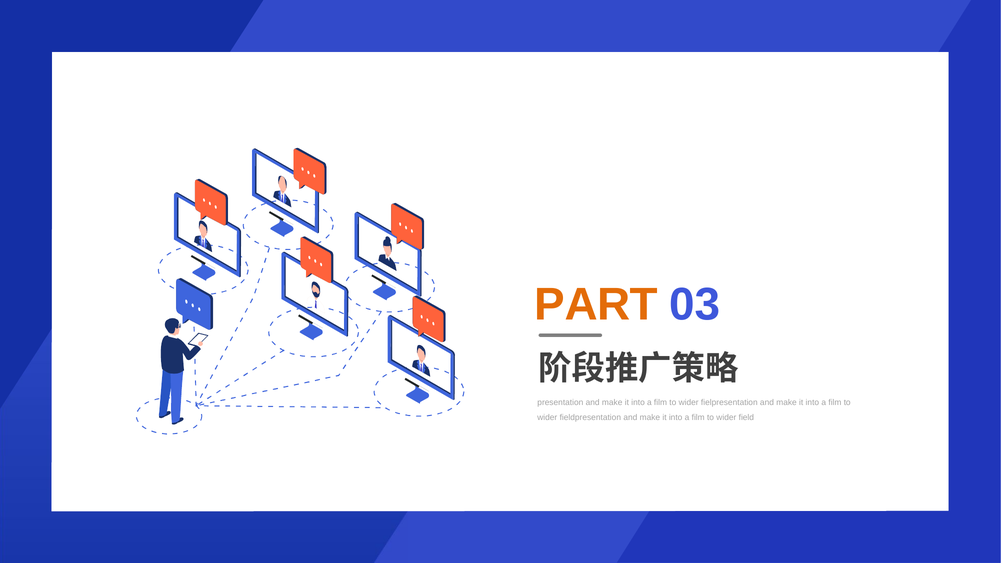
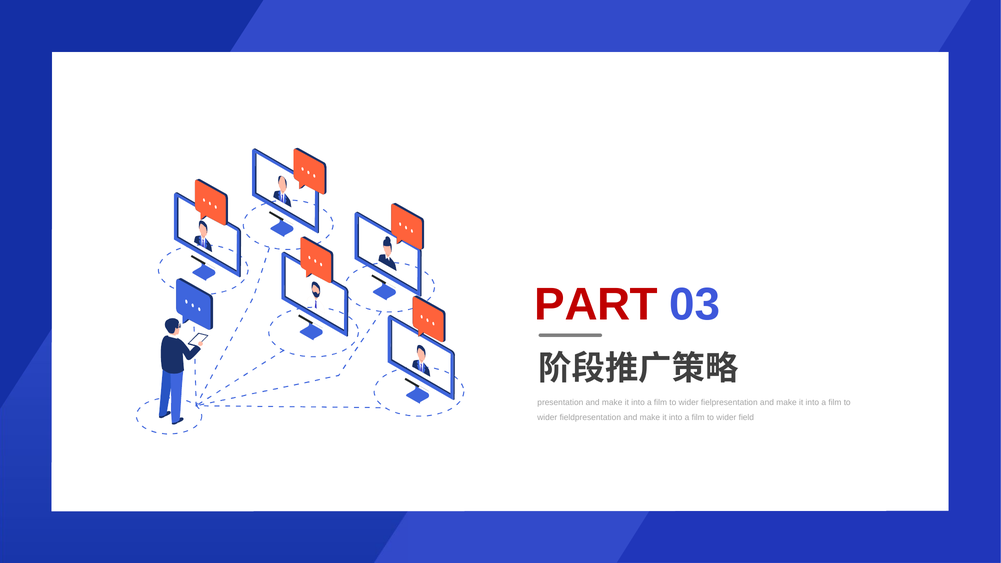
PART colour: orange -> red
